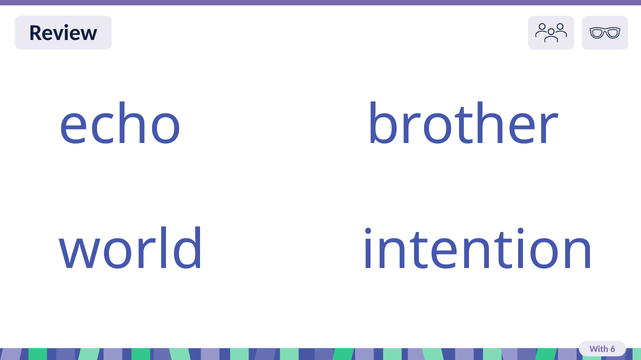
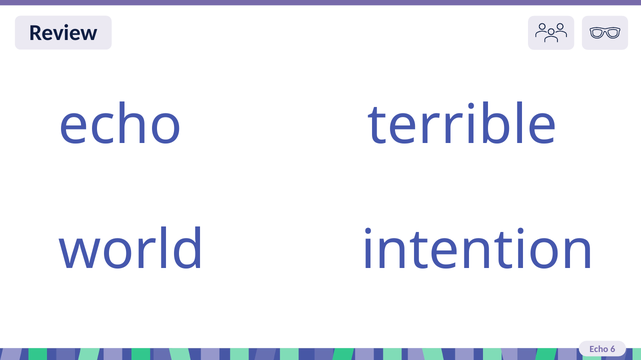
brother: brother -> terrible
With at (599, 350): With -> Echo
